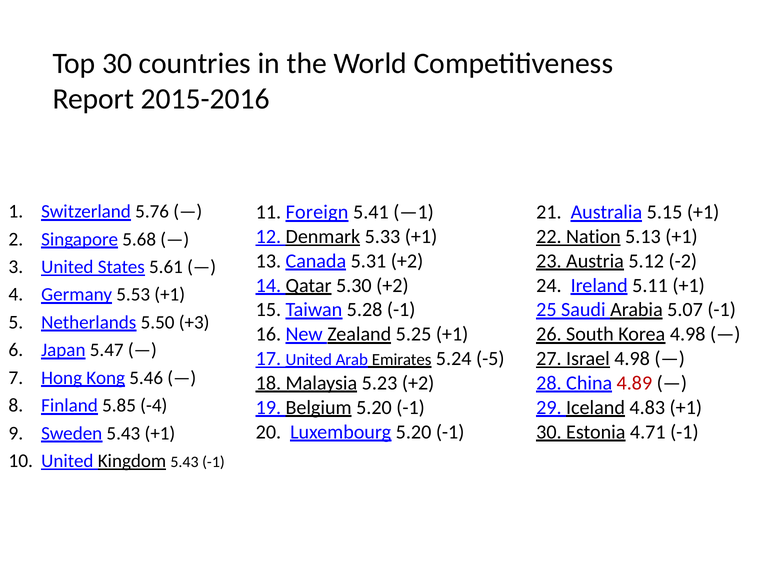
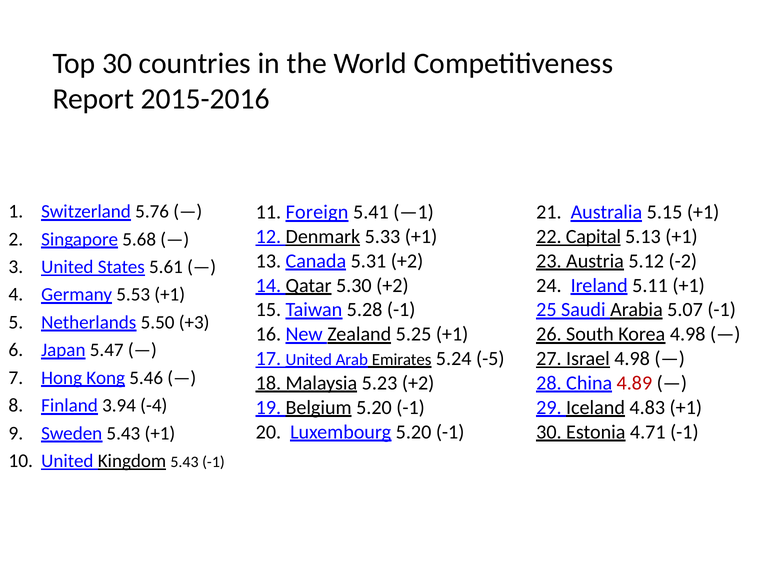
Nation: Nation -> Capital
5.85: 5.85 -> 3.94
